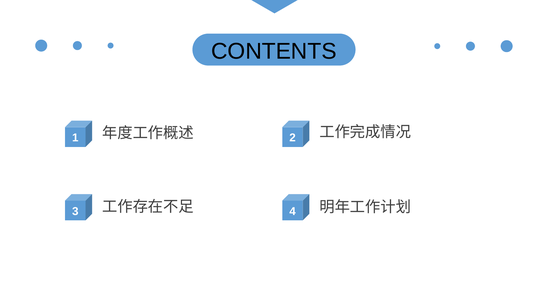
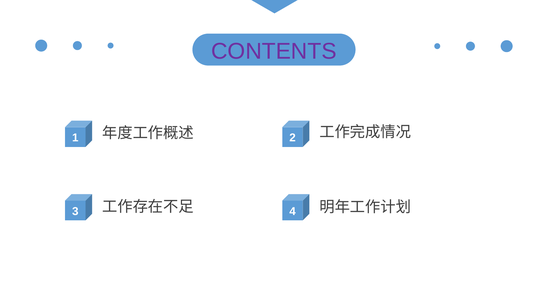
CONTENTS colour: black -> purple
